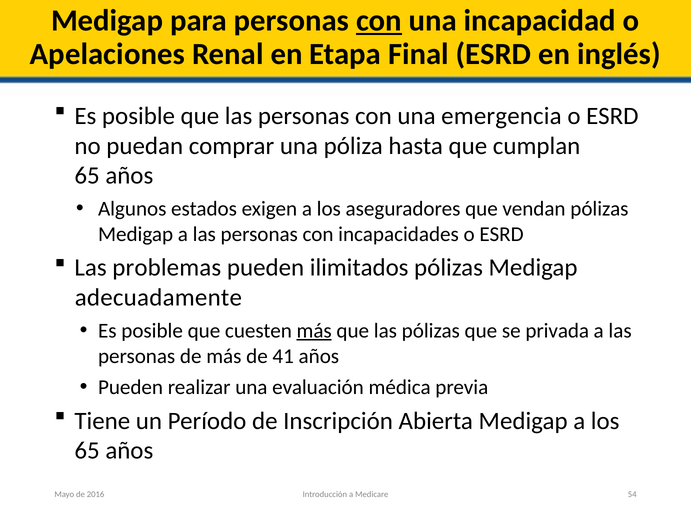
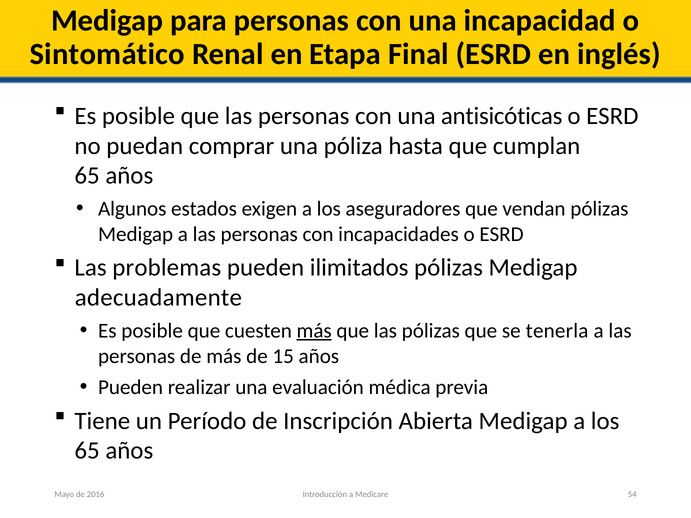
con at (379, 21) underline: present -> none
Apelaciones: Apelaciones -> Sintomático
emergencia: emergencia -> antisicóticas
privada: privada -> tenerla
41: 41 -> 15
